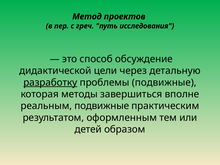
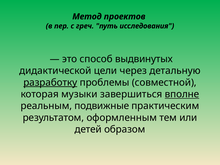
обсуждение: обсуждение -> выдвинутых
проблемы подвижные: подвижные -> совместной
методы: методы -> музыки
вполне underline: none -> present
